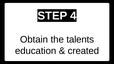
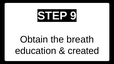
4: 4 -> 9
talents: talents -> breath
